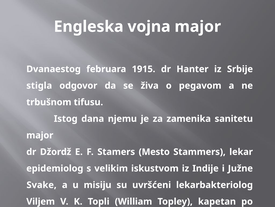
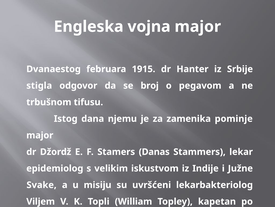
živa: živa -> broj
sanitetu: sanitetu -> pominje
Mesto: Mesto -> Danas
